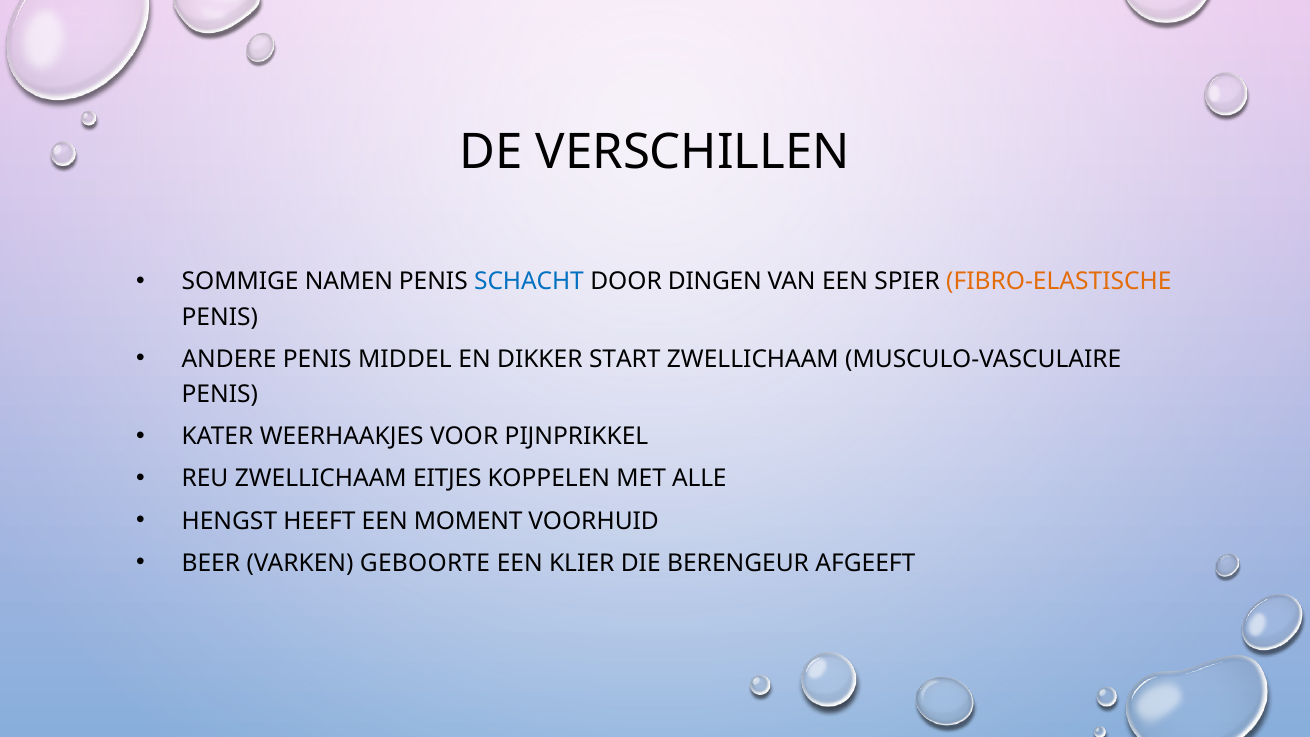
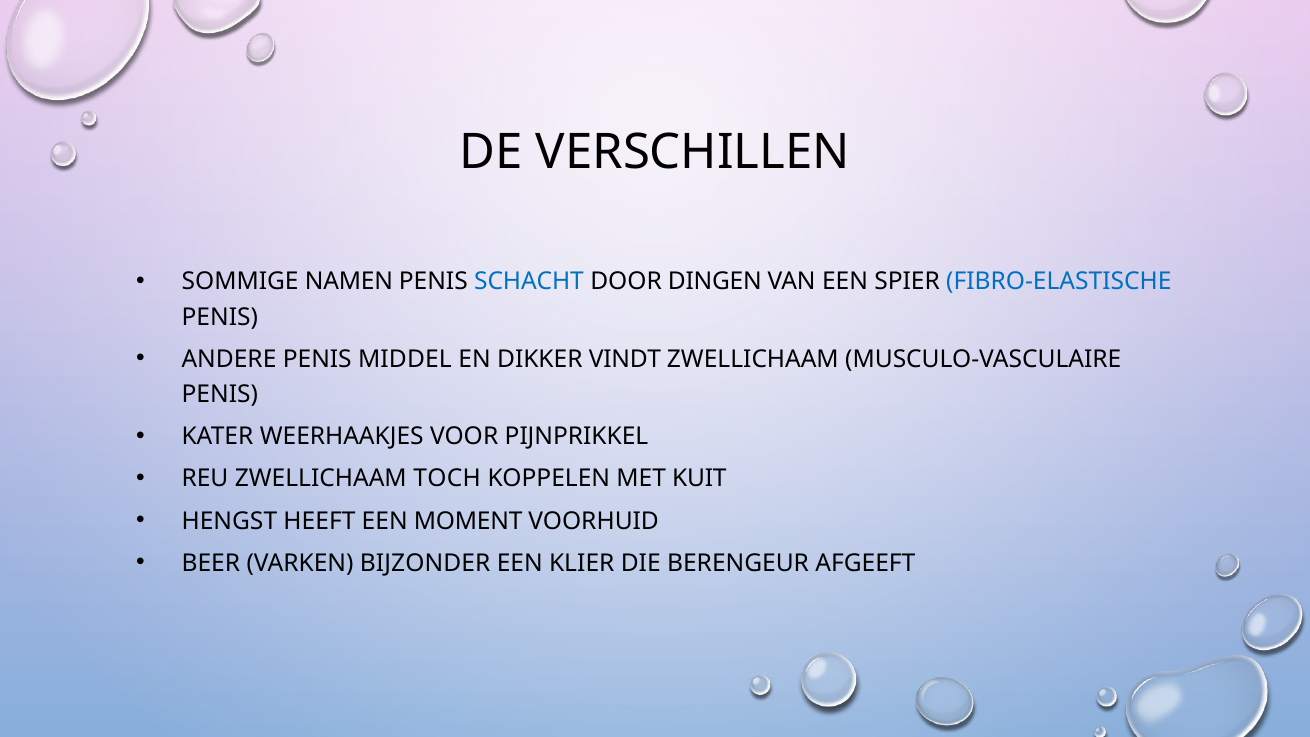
FIBRO-ELASTISCHE colour: orange -> blue
START: START -> VINDT
EITJES: EITJES -> TOCH
ALLE: ALLE -> KUIT
GEBOORTE: GEBOORTE -> BIJZONDER
